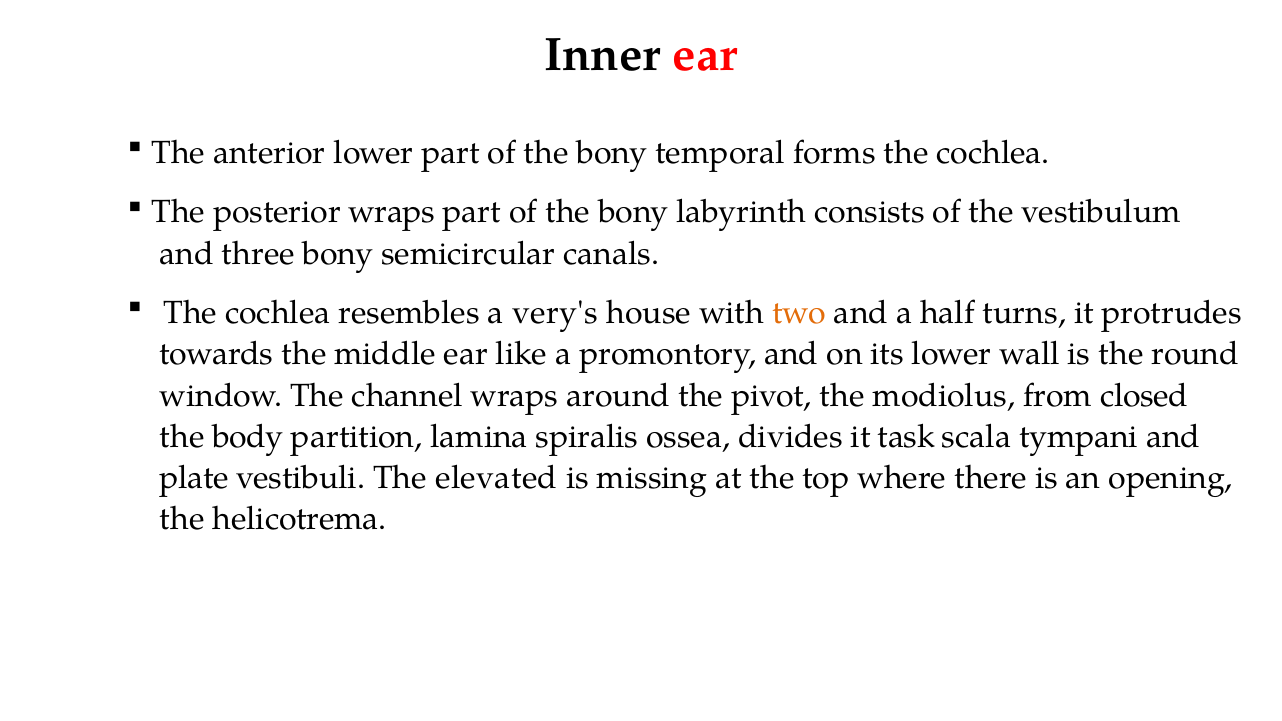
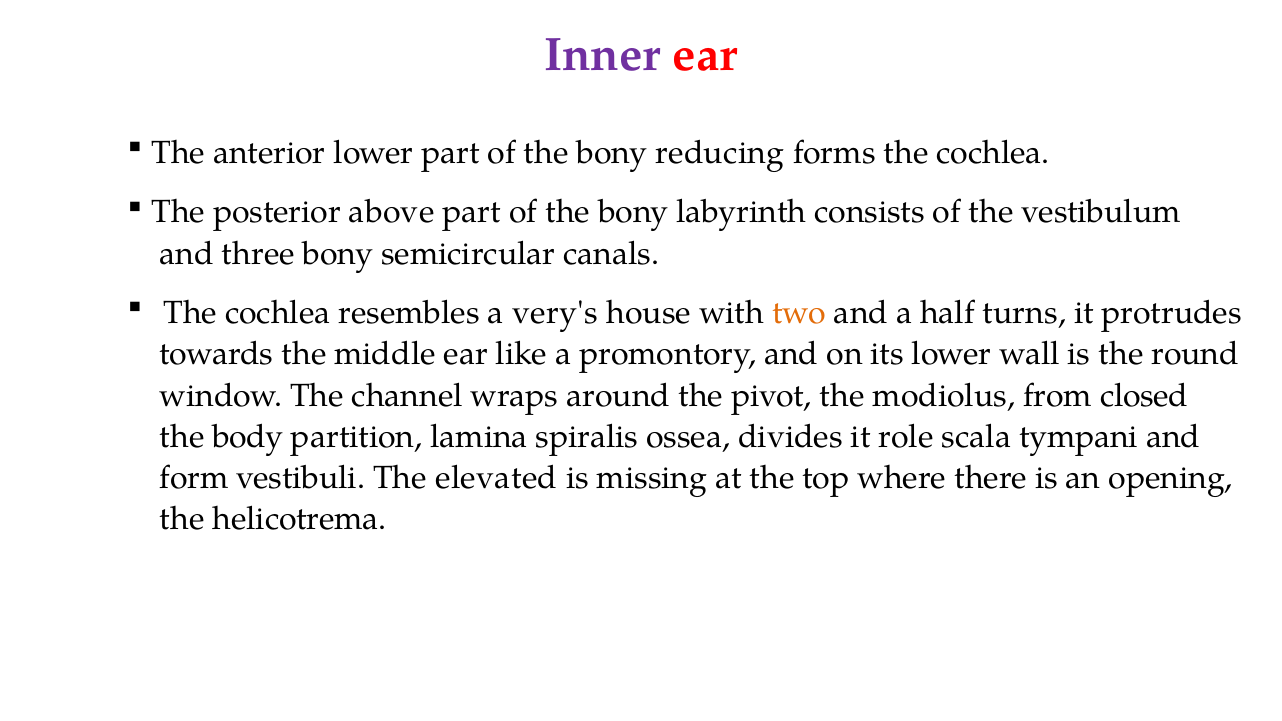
Inner colour: black -> purple
temporal: temporal -> reducing
posterior wraps: wraps -> above
task: task -> role
plate: plate -> form
